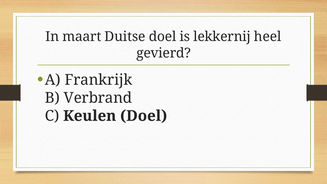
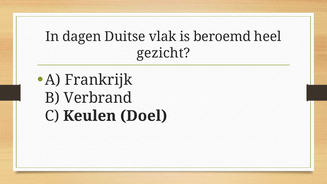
maart: maart -> dagen
Duitse doel: doel -> vlak
lekkernij: lekkernij -> beroemd
gevierd: gevierd -> gezicht
